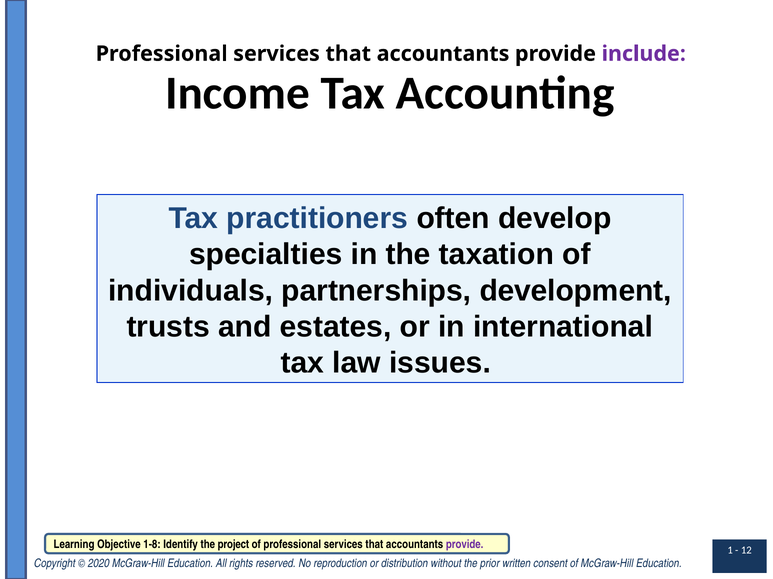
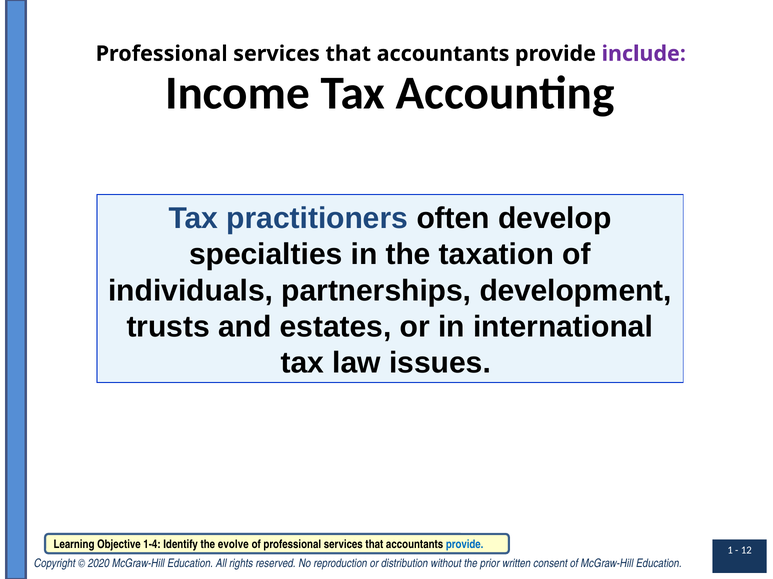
1-8: 1-8 -> 1-4
project: project -> evolve
provide at (465, 545) colour: purple -> blue
